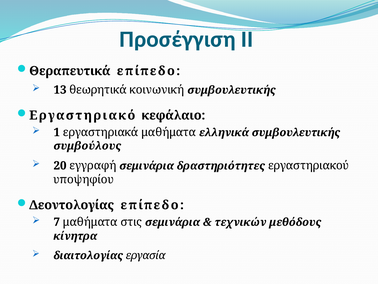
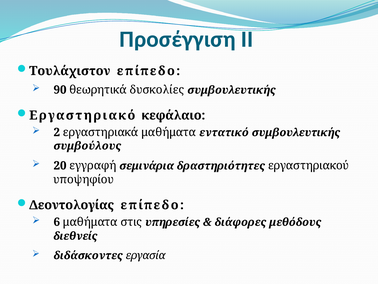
Θεραπευτικά: Θεραπευτικά -> Τουλάχιστον
13: 13 -> 90
κοινωνική: κοινωνική -> δυσκολίες
1: 1 -> 2
ελληνικά: ελληνικά -> εντατικό
7: 7 -> 6
στις σεμινάρια: σεμινάρια -> υπηρεσίες
τεχνικών: τεχνικών -> διάφορες
κίνητρα: κίνητρα -> διεθνείς
διαιτολογίας: διαιτολογίας -> διδάσκοντες
